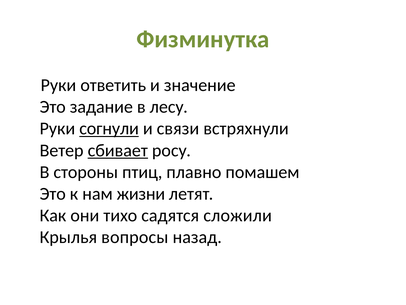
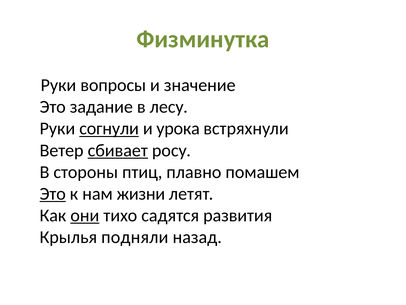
ответить: ответить -> вопросы
связи: связи -> урока
Это at (53, 193) underline: none -> present
они underline: none -> present
сложили: сложили -> развития
вопросы: вопросы -> подняли
